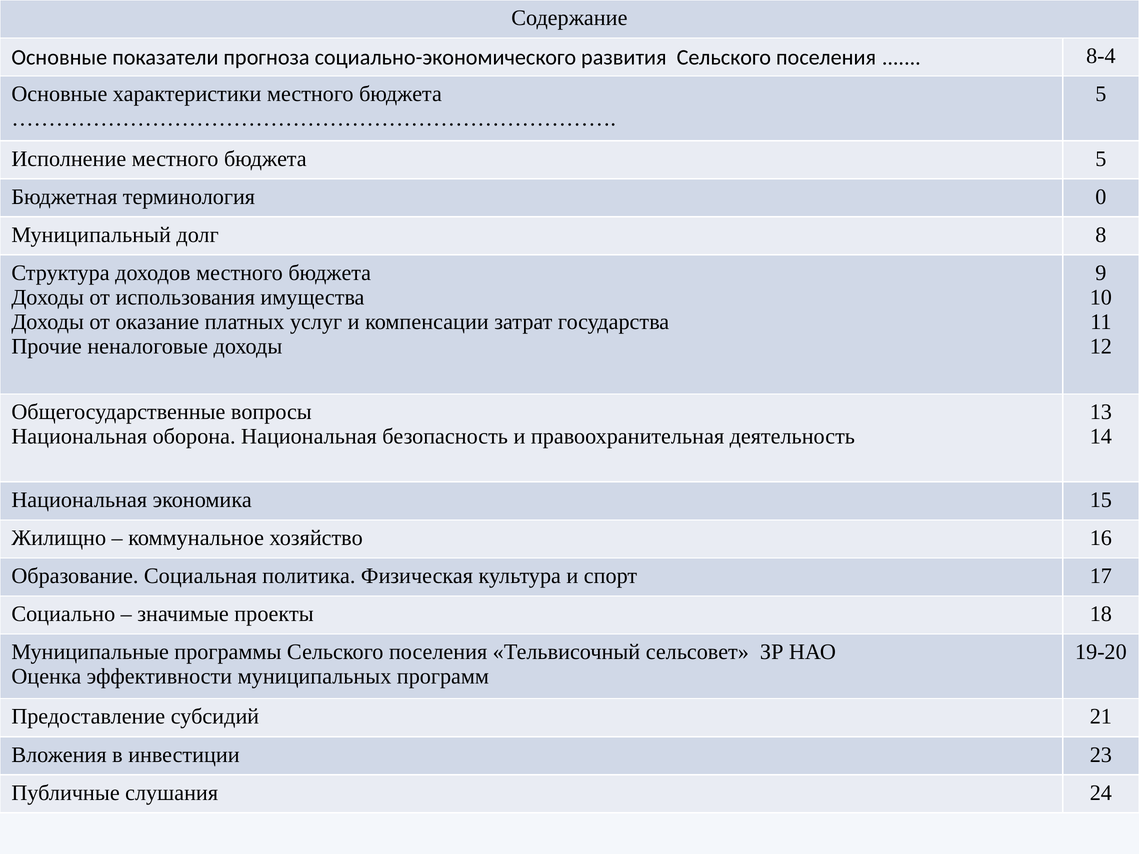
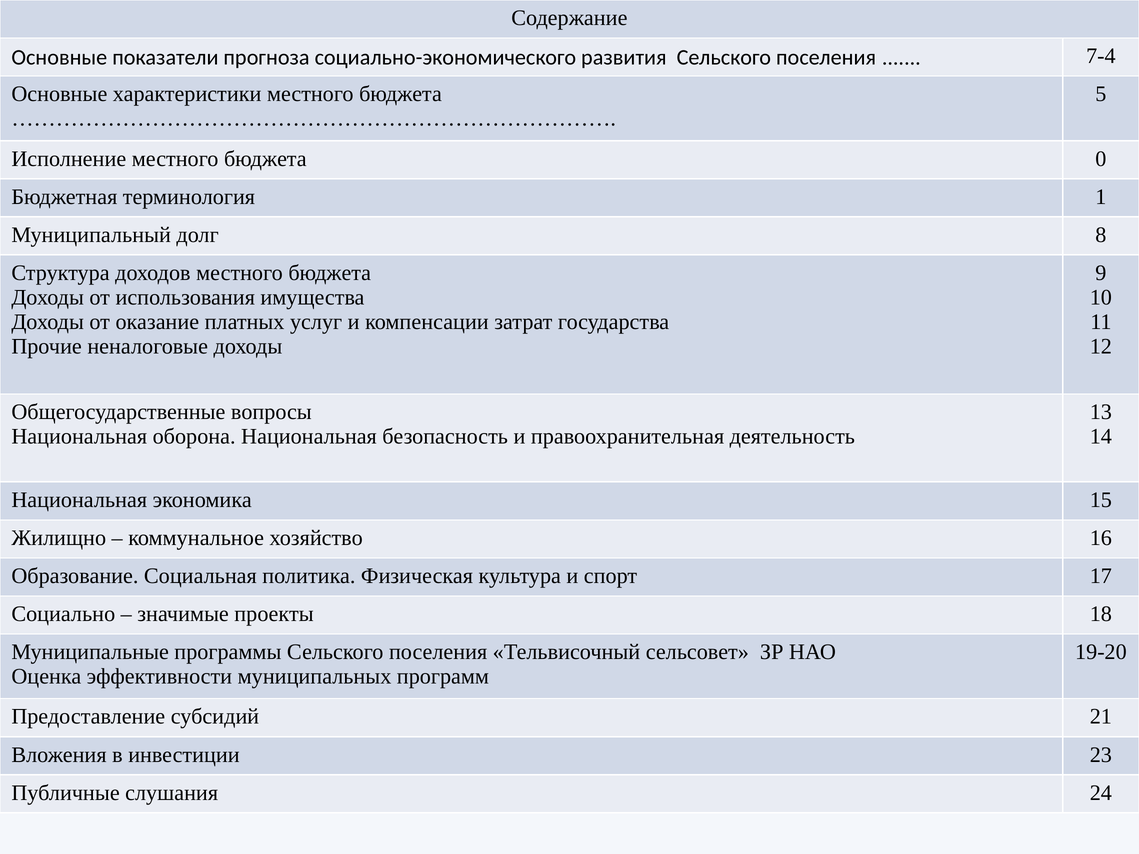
8-4: 8-4 -> 7-4
бюджета 5: 5 -> 0
0: 0 -> 1
